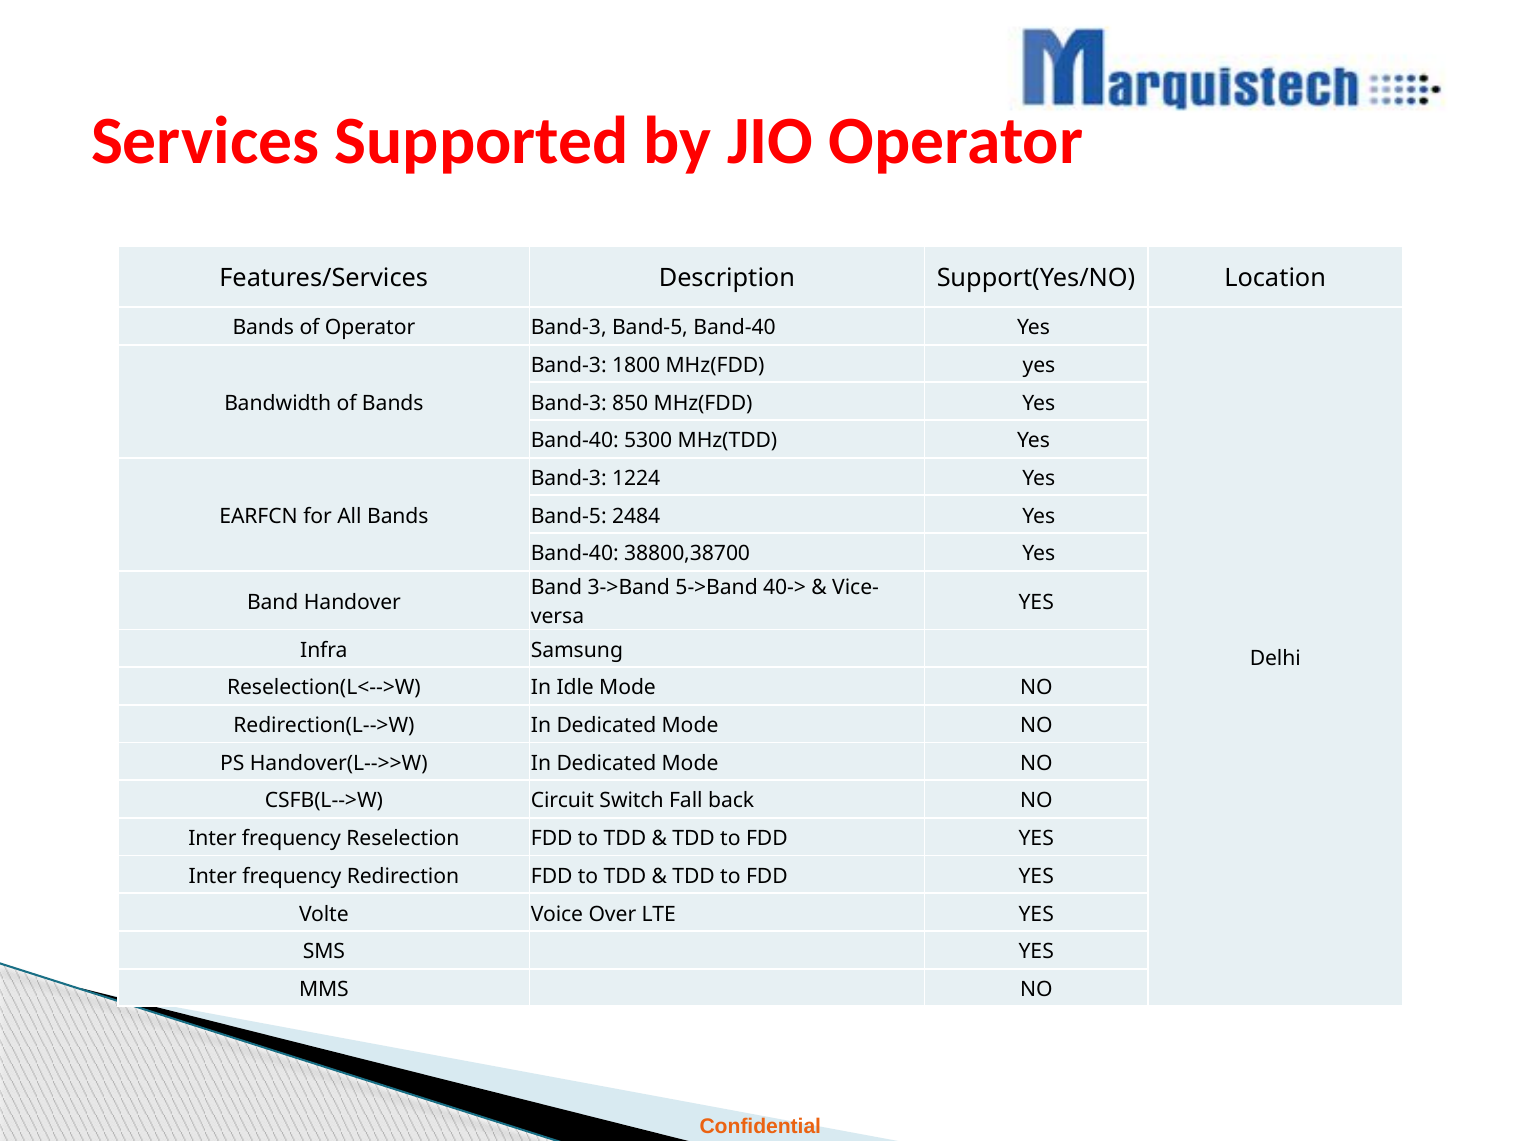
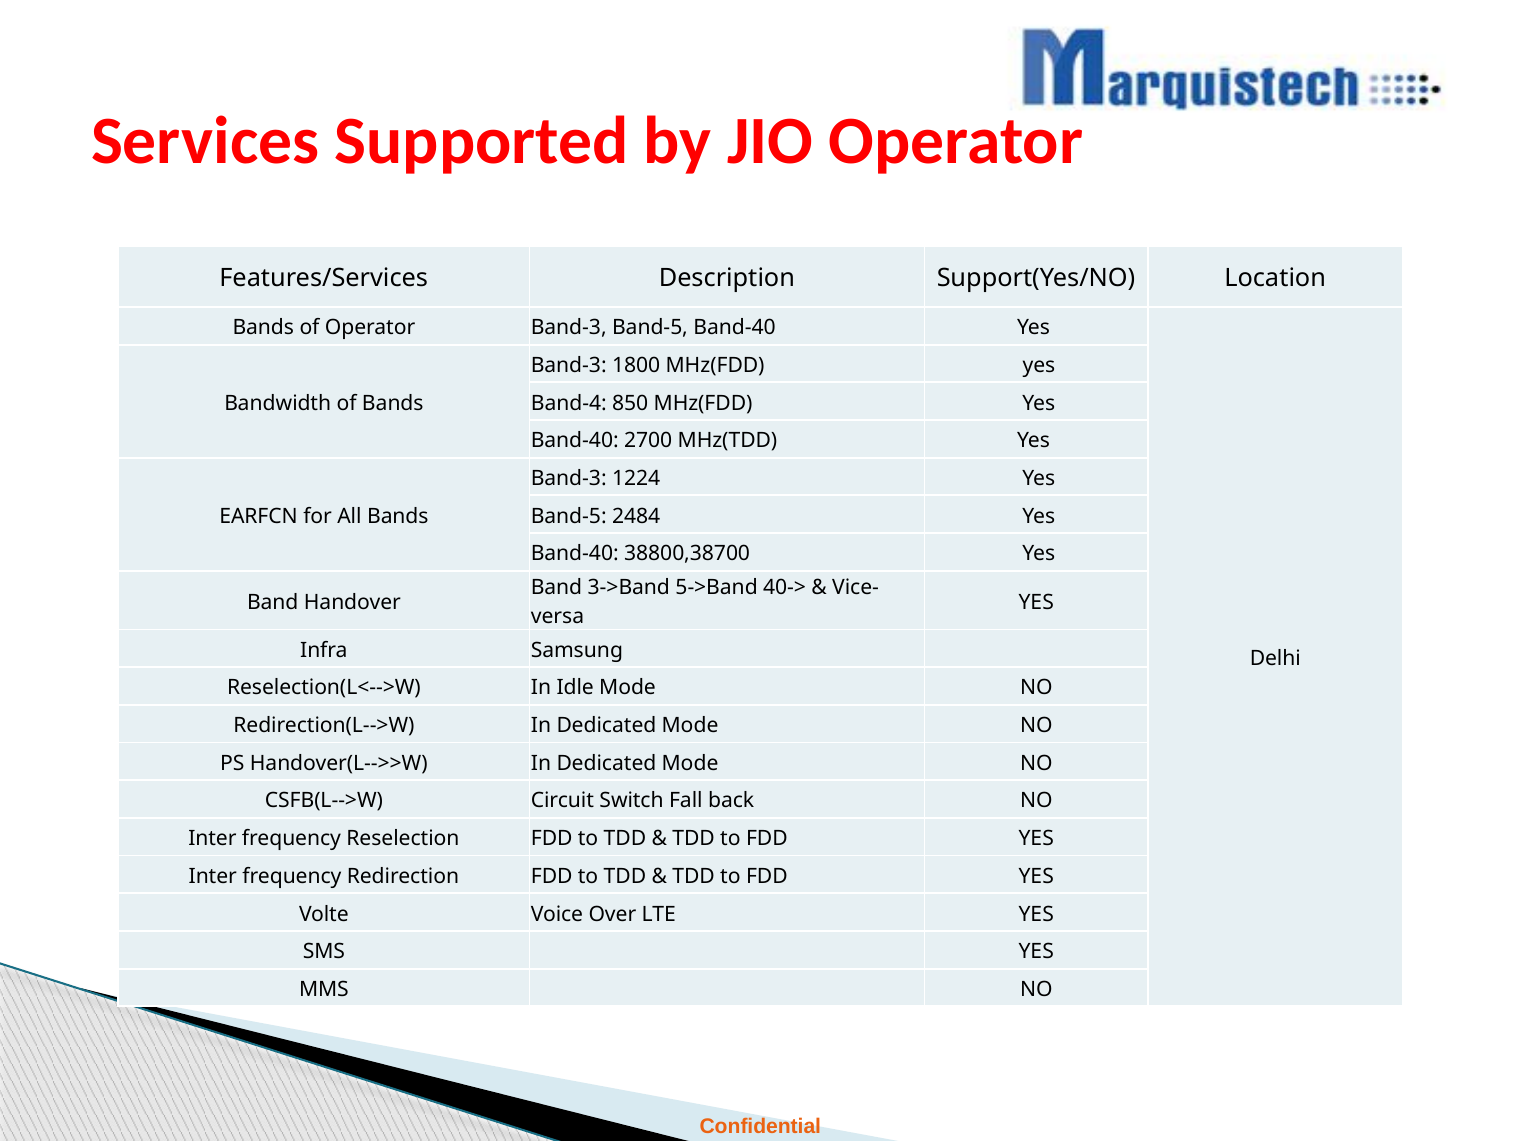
Band-3 at (569, 403): Band-3 -> Band-4
5300: 5300 -> 2700
